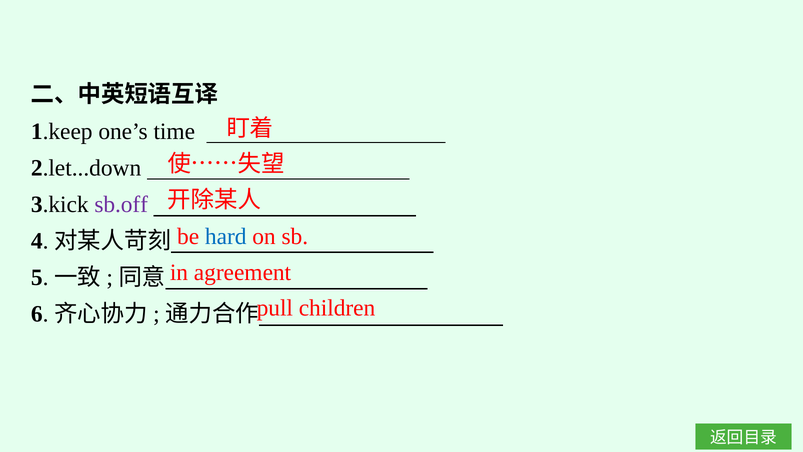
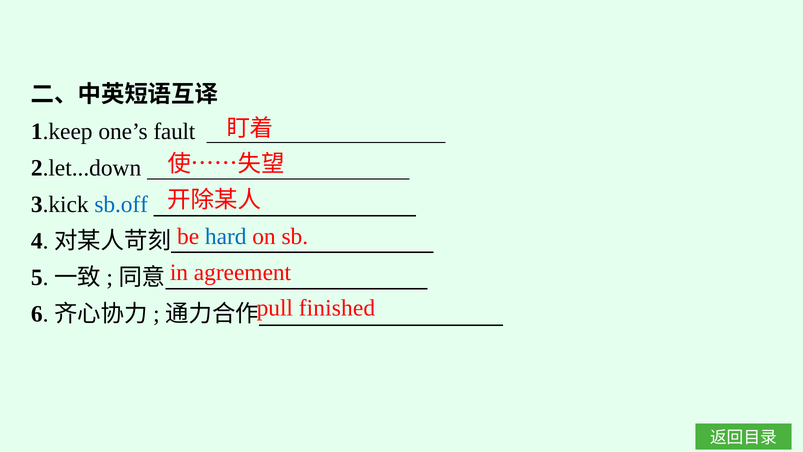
time: time -> fault
sb.off colour: purple -> blue
children: children -> finished
